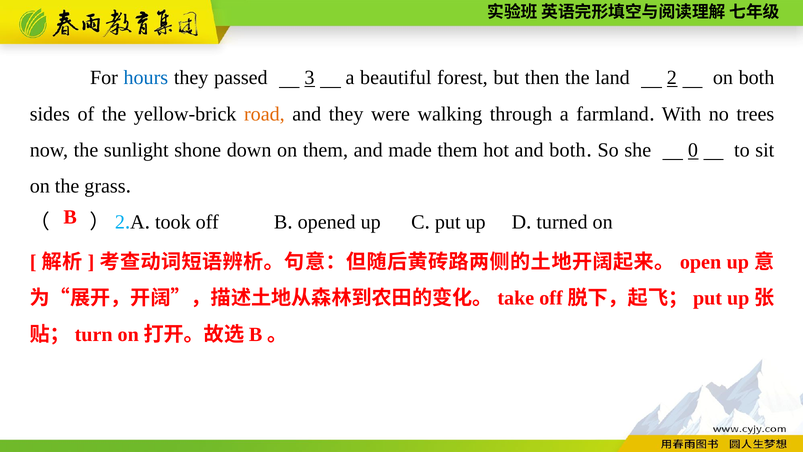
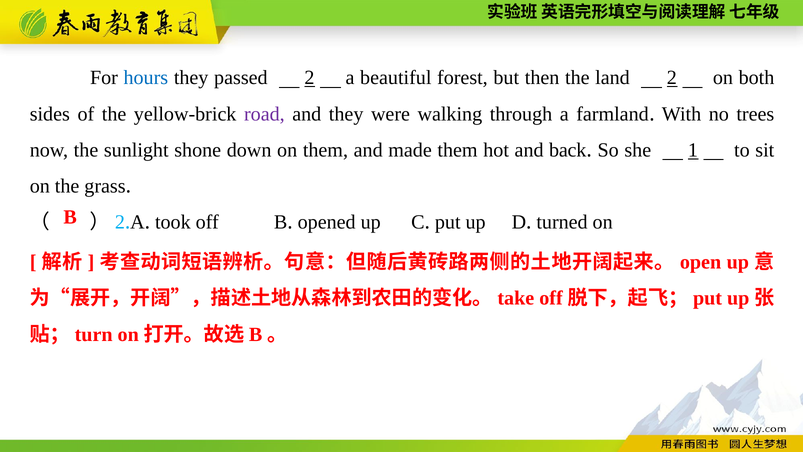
passed 3: 3 -> 2
road colour: orange -> purple
and both: both -> back
0: 0 -> 1
